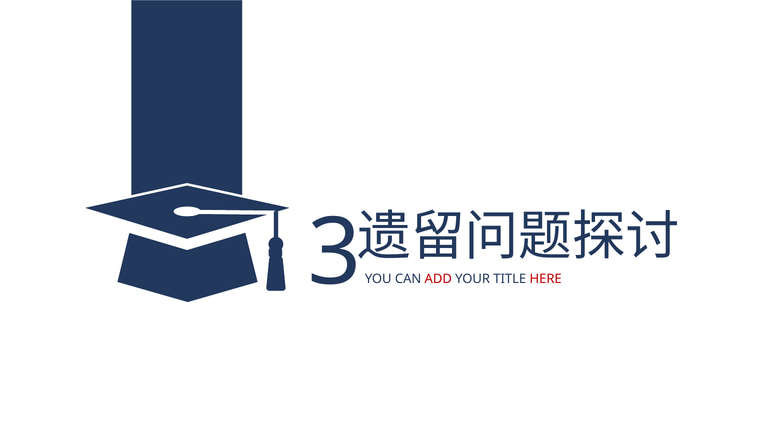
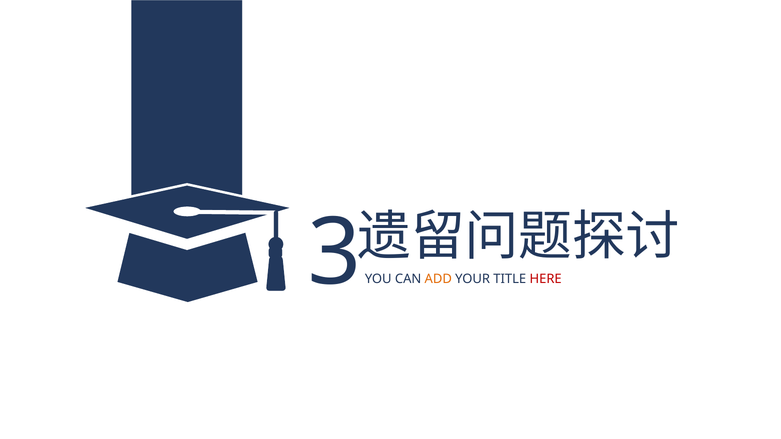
ADD colour: red -> orange
